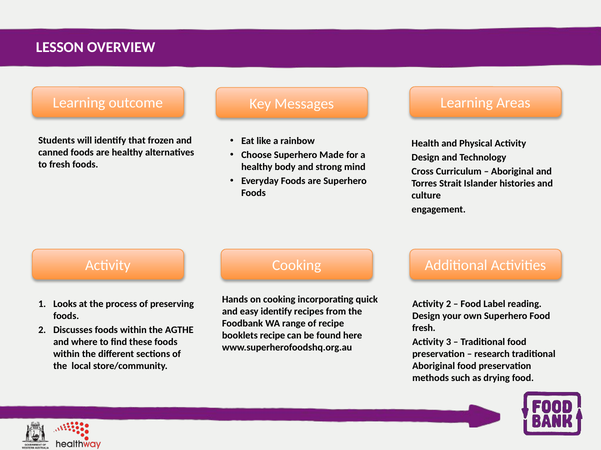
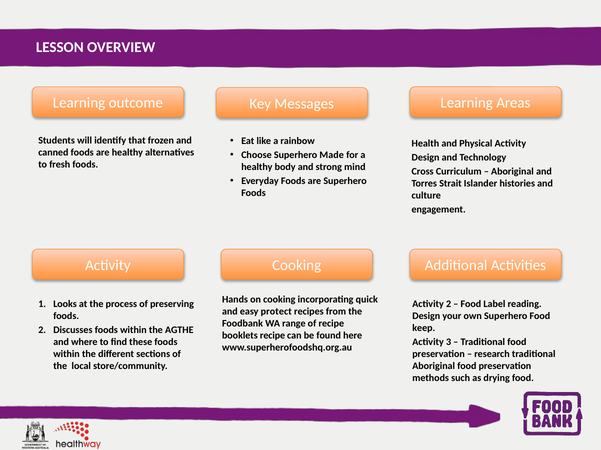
easy identify: identify -> protect
fresh at (424, 329): fresh -> keep
